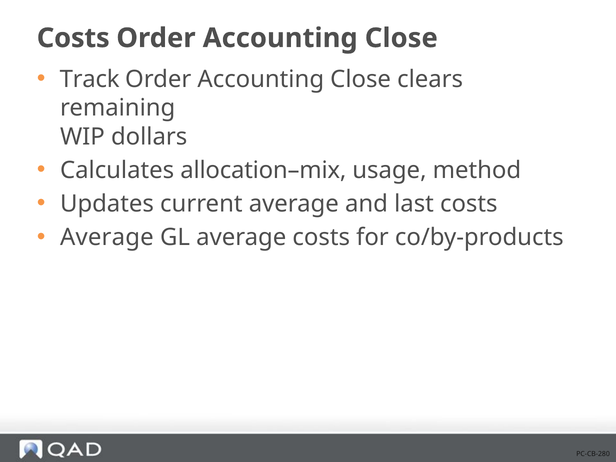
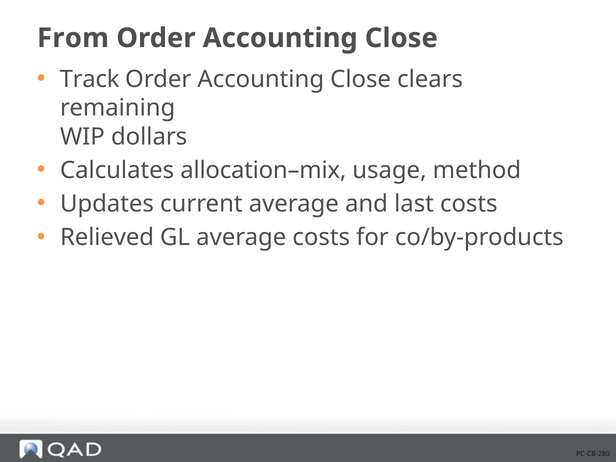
Costs at (73, 38): Costs -> From
Average at (107, 237): Average -> Relieved
